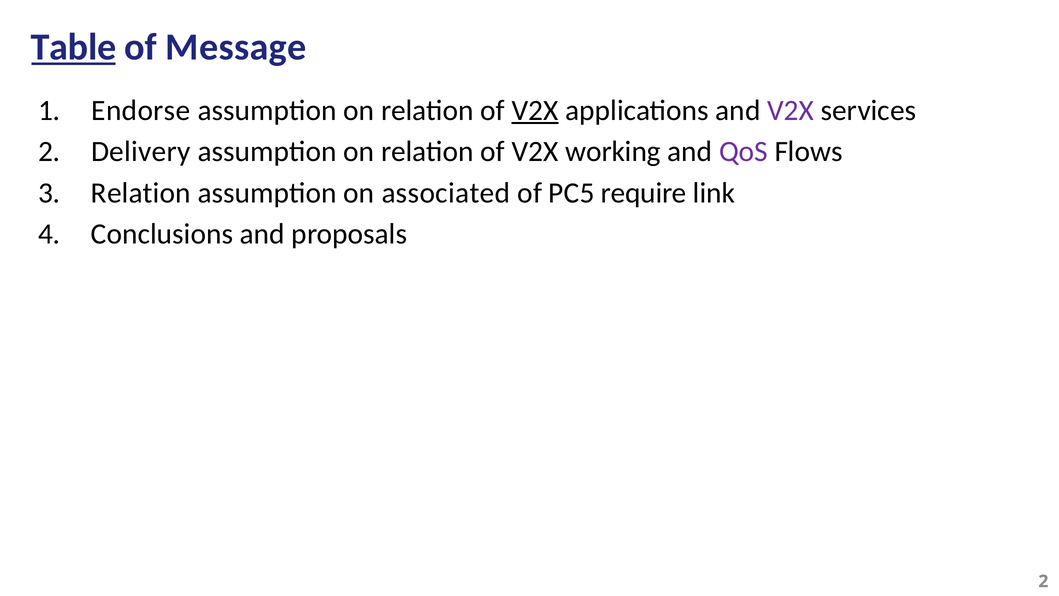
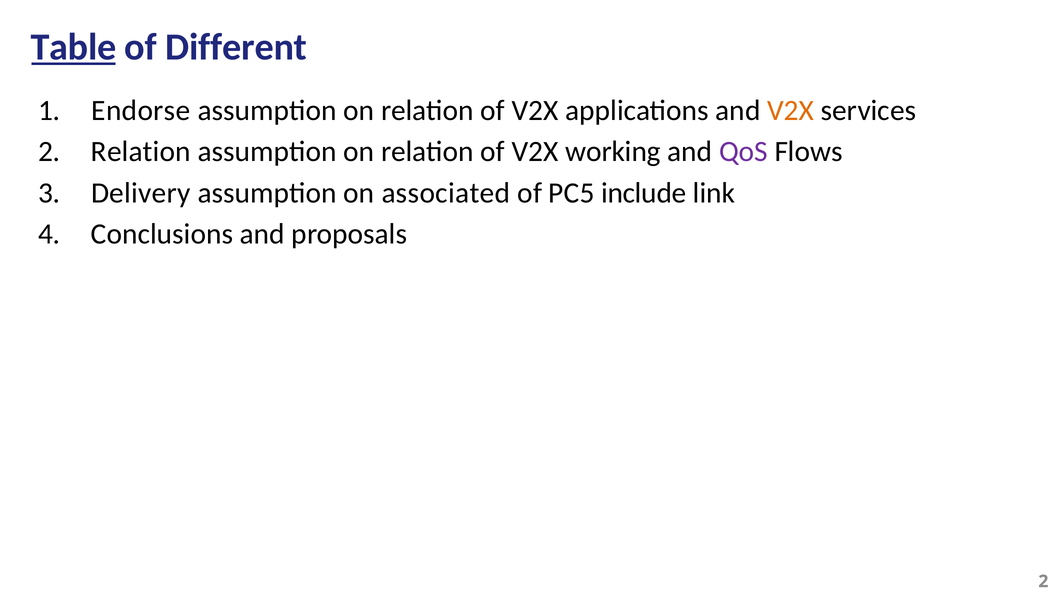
Message: Message -> Different
V2X at (535, 110) underline: present -> none
V2X at (791, 110) colour: purple -> orange
2 Delivery: Delivery -> Relation
Relation at (141, 193): Relation -> Delivery
require: require -> include
